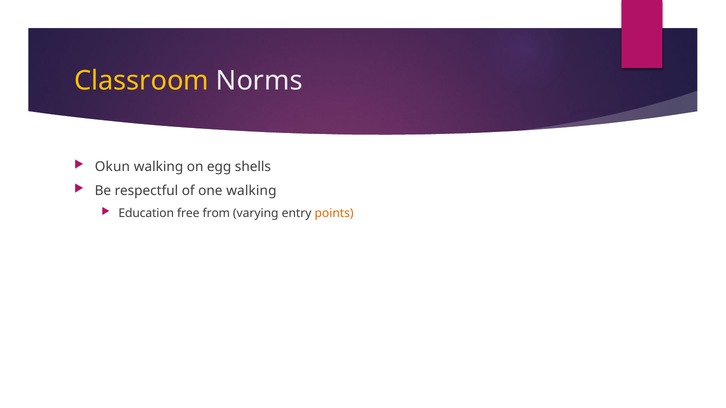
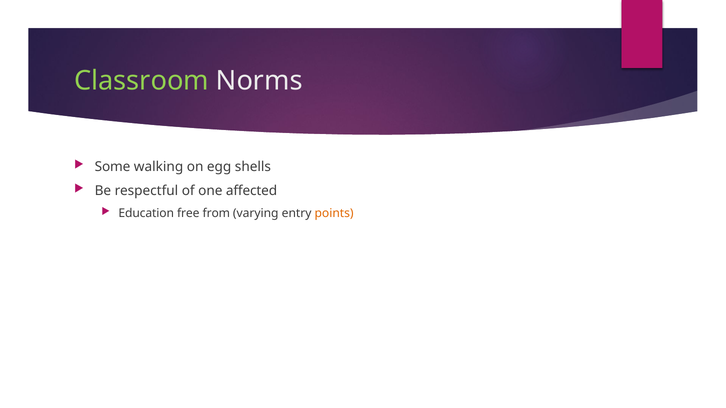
Classroom colour: yellow -> light green
Okun: Okun -> Some
one walking: walking -> affected
